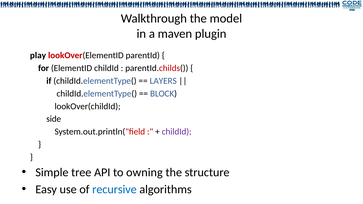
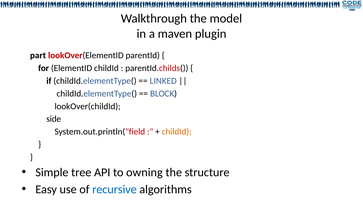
play: play -> part
LAYERS: LAYERS -> LINKED
childId at (177, 132) colour: purple -> orange
